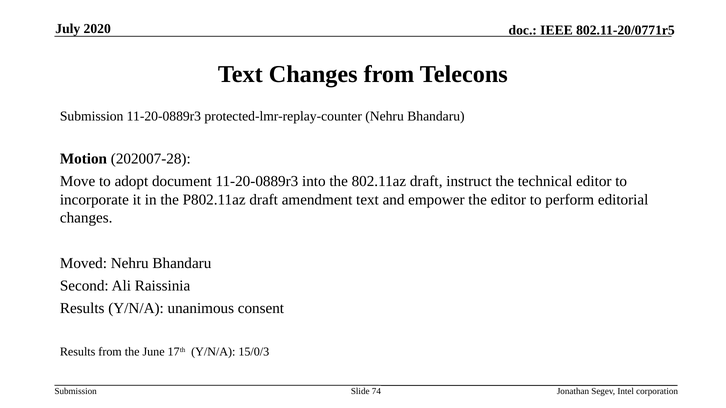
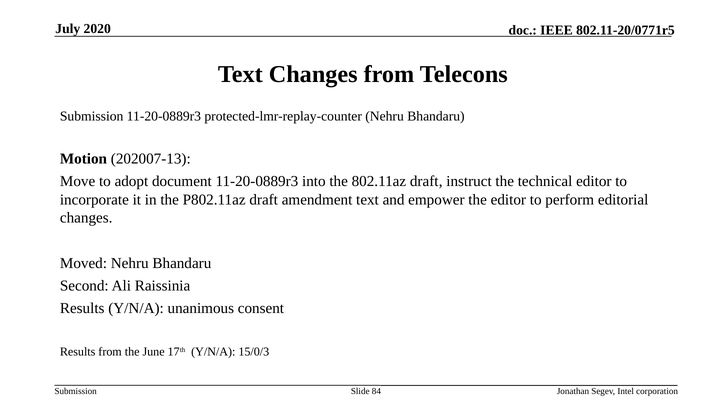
202007-28: 202007-28 -> 202007-13
74: 74 -> 84
